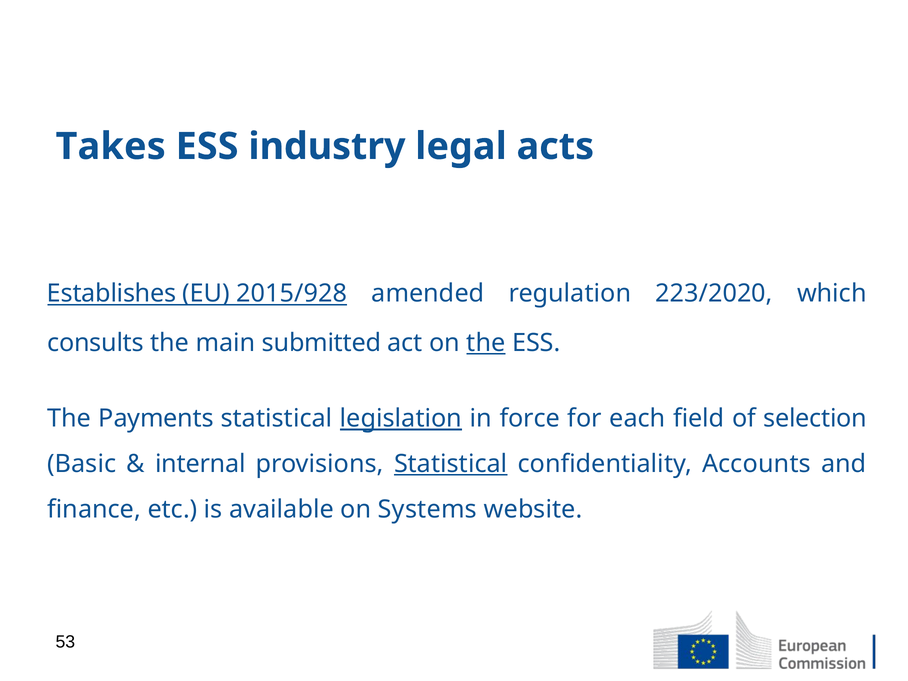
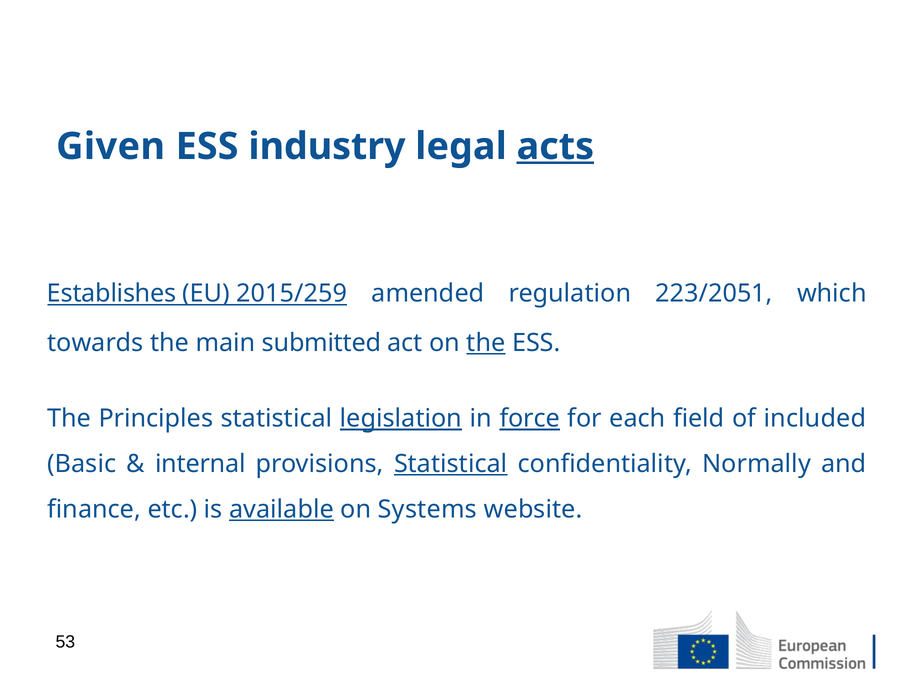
Takes: Takes -> Given
acts underline: none -> present
2015/928: 2015/928 -> 2015/259
223/2020: 223/2020 -> 223/2051
consults: consults -> towards
Payments: Payments -> Principles
force underline: none -> present
selection: selection -> included
Accounts: Accounts -> Normally
available underline: none -> present
